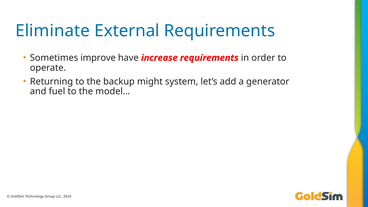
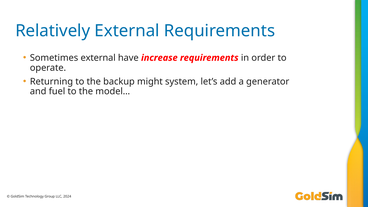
Eliminate: Eliminate -> Relatively
Sometimes improve: improve -> external
